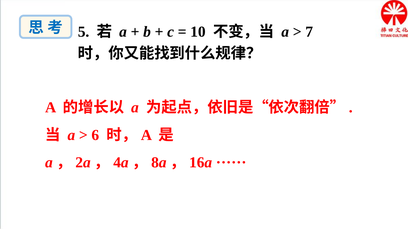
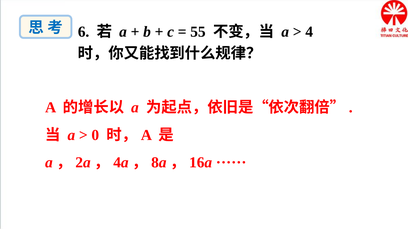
5: 5 -> 6
10: 10 -> 55
7: 7 -> 4
6: 6 -> 0
